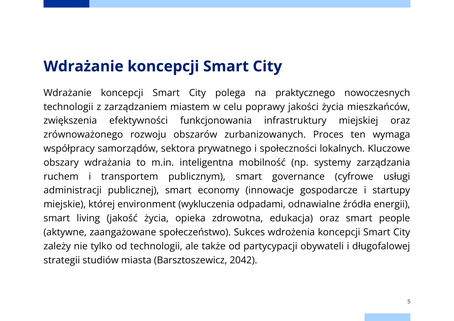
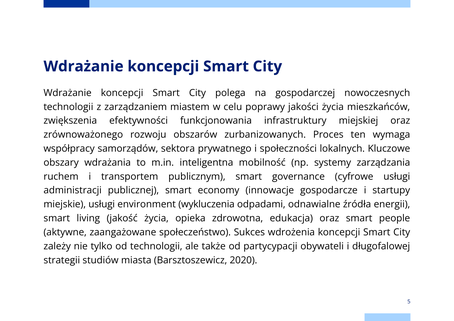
praktycznego: praktycznego -> gospodarczej
miejskie której: której -> usługi
2042: 2042 -> 2020
